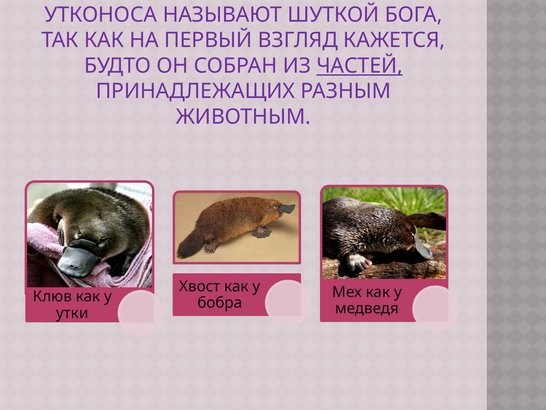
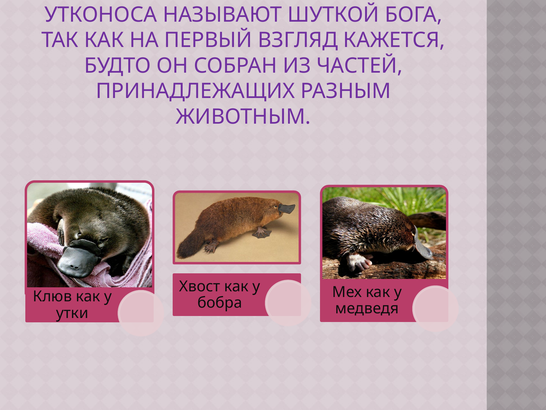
ЧАСТЕЙ underline: present -> none
